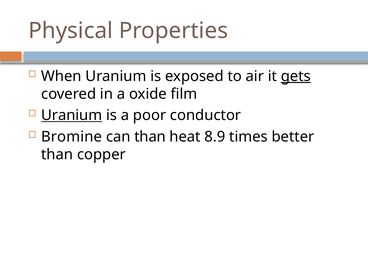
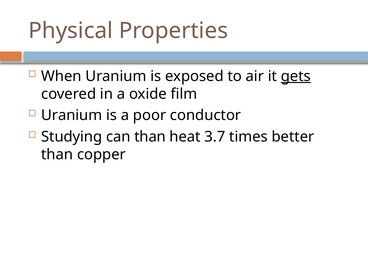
Uranium at (72, 115) underline: present -> none
Bromine: Bromine -> Studying
8.9: 8.9 -> 3.7
